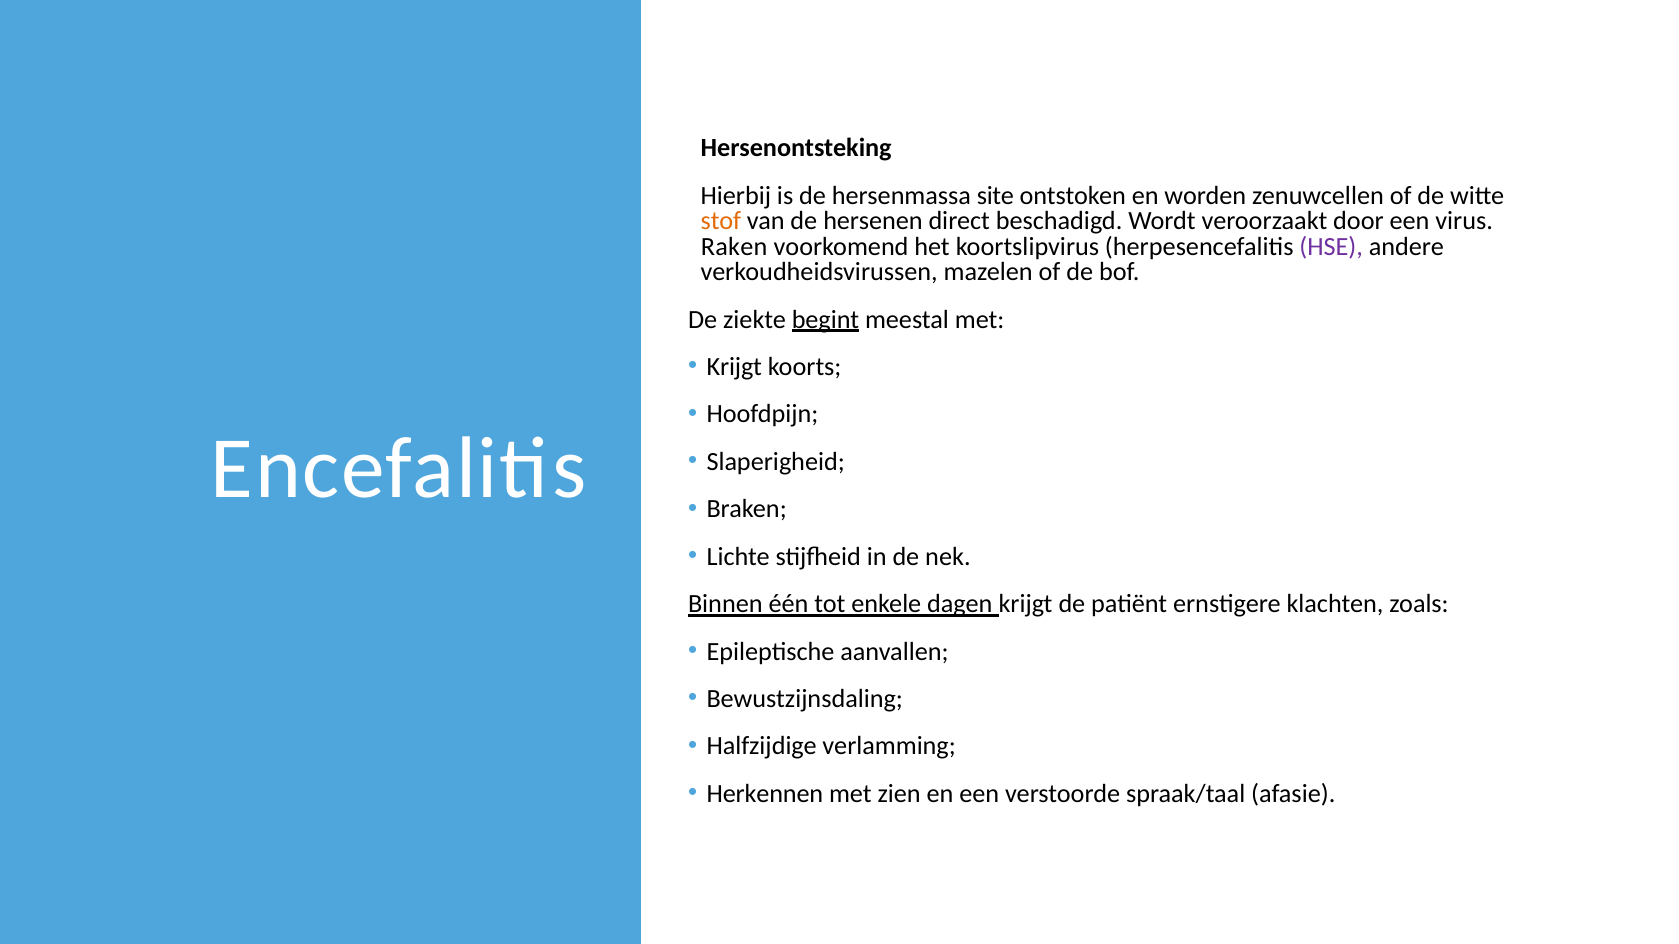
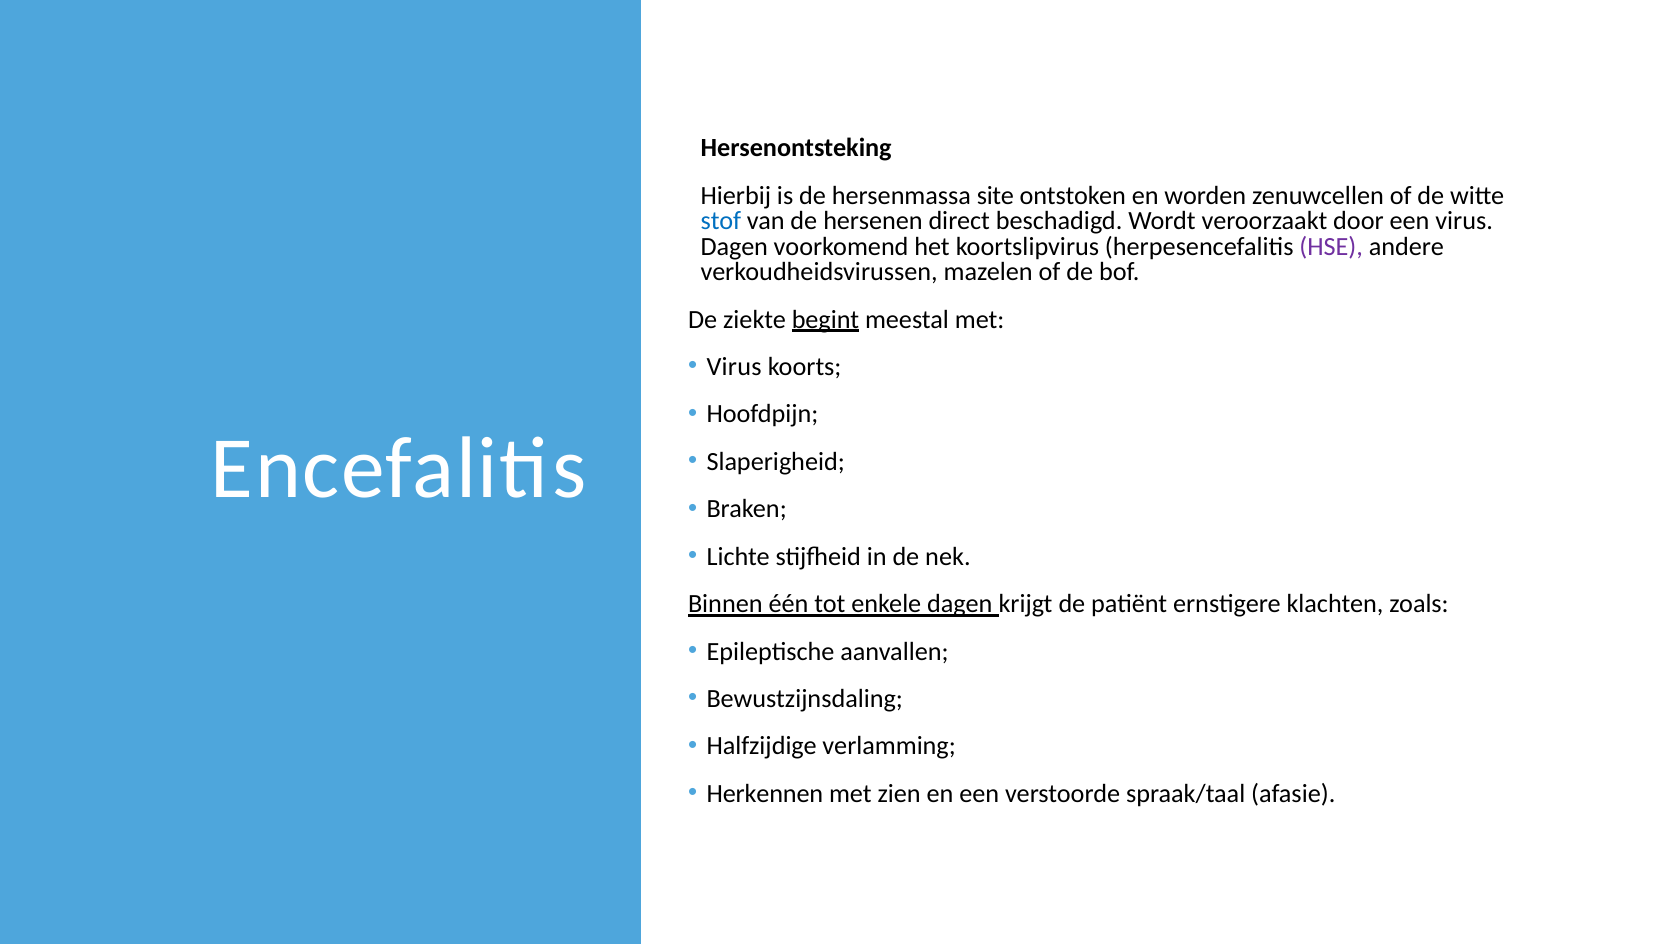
stof colour: orange -> blue
Raken at (734, 247): Raken -> Dagen
Krijgt at (734, 367): Krijgt -> Virus
